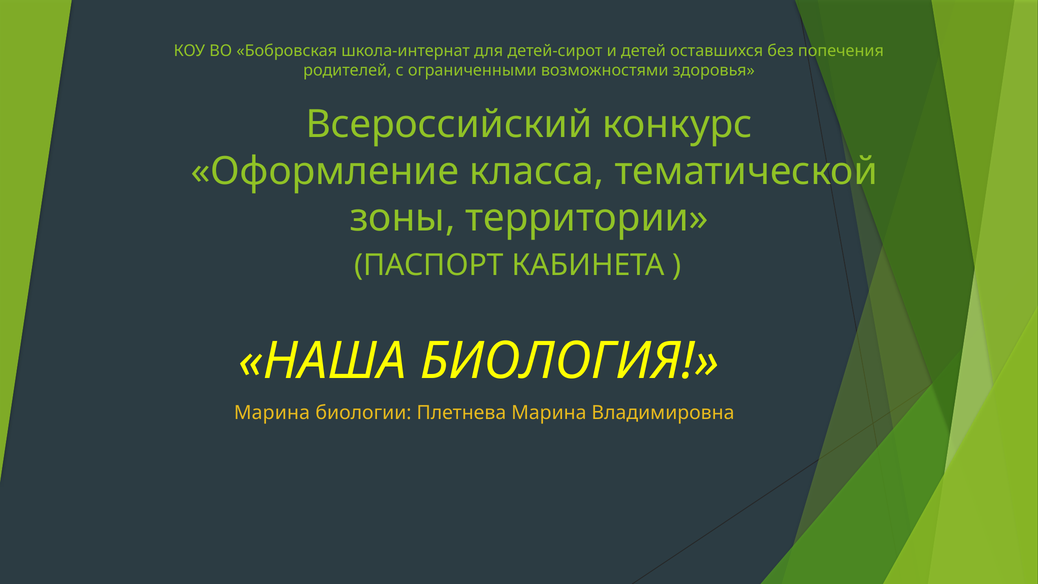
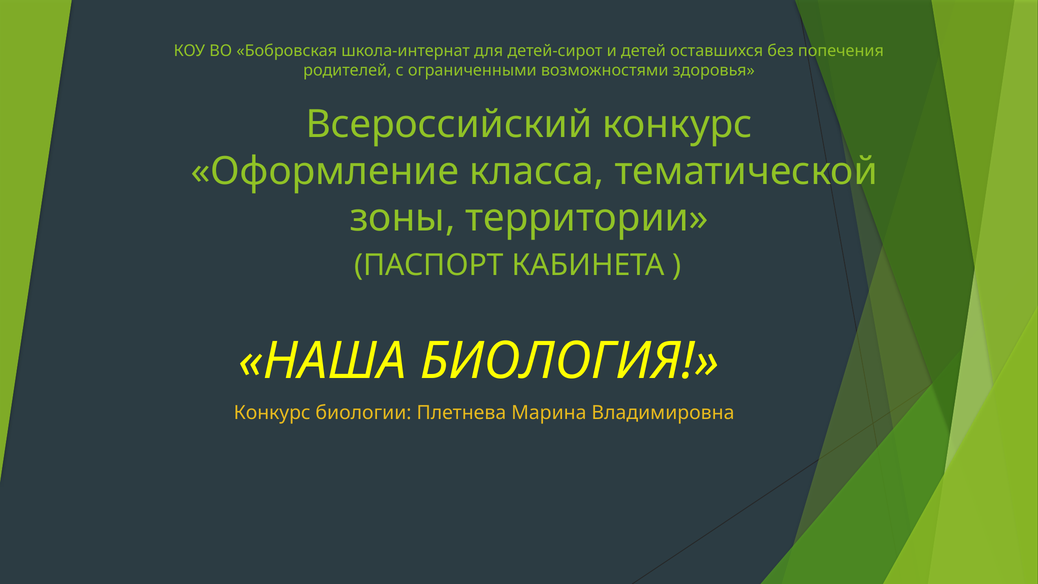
Марина at (272, 413): Марина -> Конкурс
